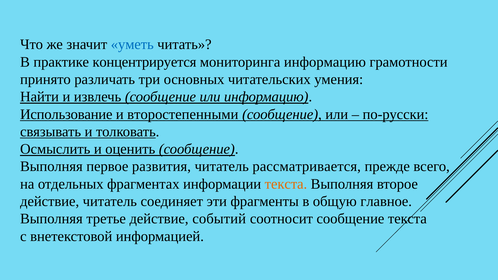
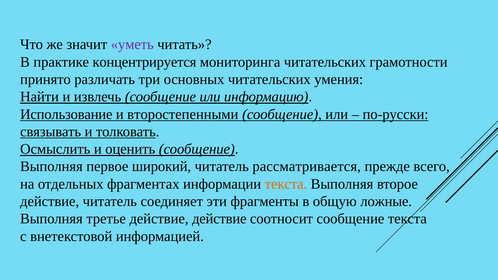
уметь colour: blue -> purple
мониторинга информацию: информацию -> читательских
развития: развития -> широкий
главное: главное -> ложные
действие событий: событий -> действие
